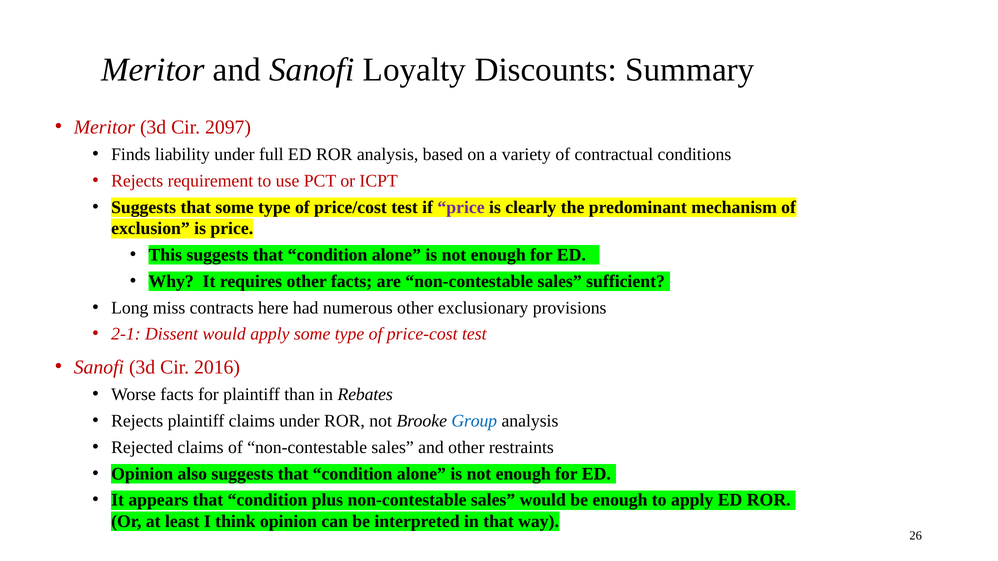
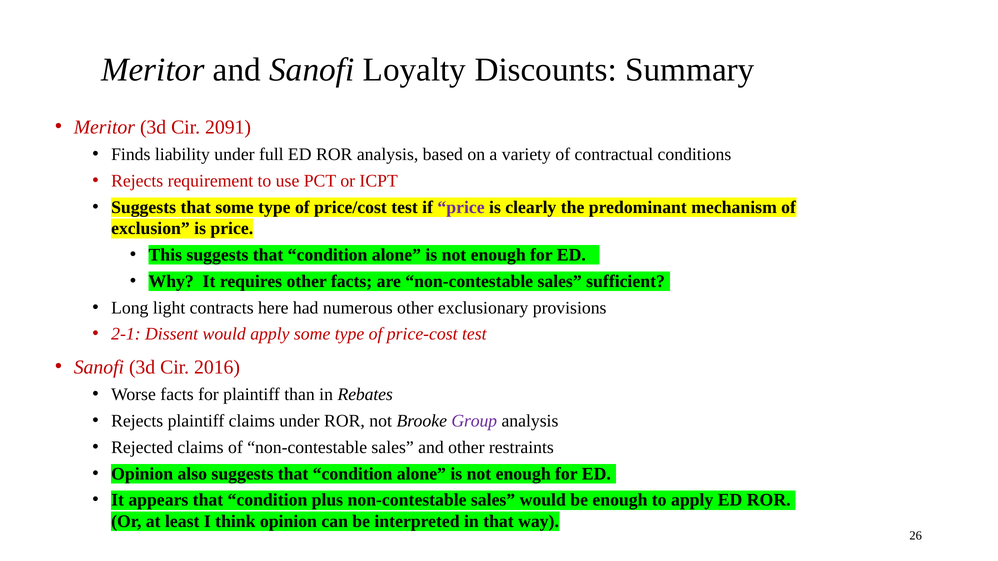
2097: 2097 -> 2091
miss: miss -> light
Group colour: blue -> purple
